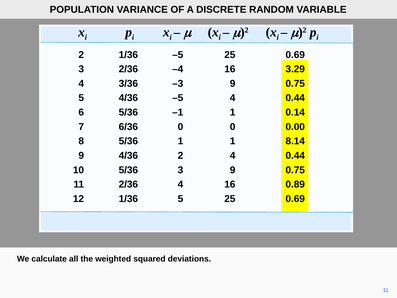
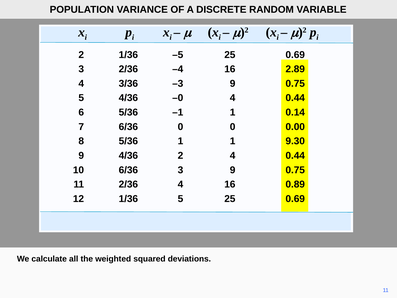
3.29: 3.29 -> 2.89
4/36 –5: –5 -> –0
8.14: 8.14 -> 9.30
10 5/36: 5/36 -> 6/36
